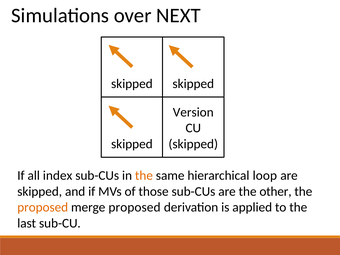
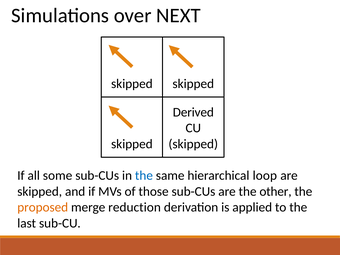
Version: Version -> Derived
index: index -> some
the at (144, 176) colour: orange -> blue
merge proposed: proposed -> reduction
